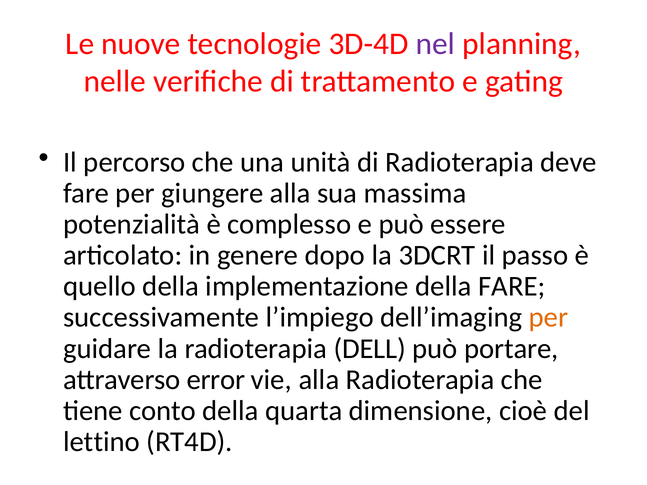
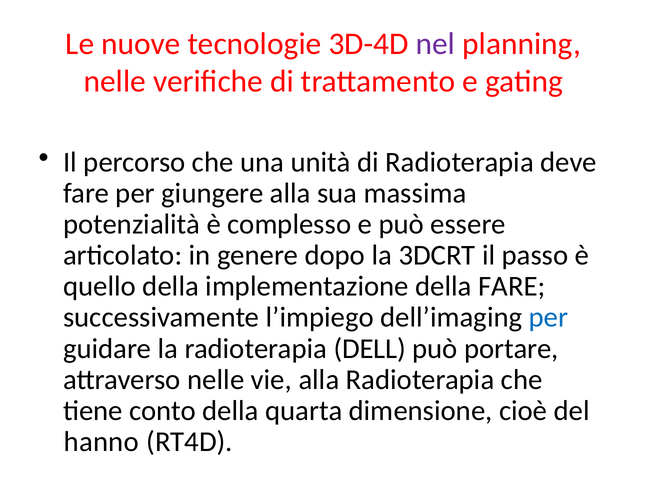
per at (548, 318) colour: orange -> blue
attraverso error: error -> nelle
lettino: lettino -> hanno
